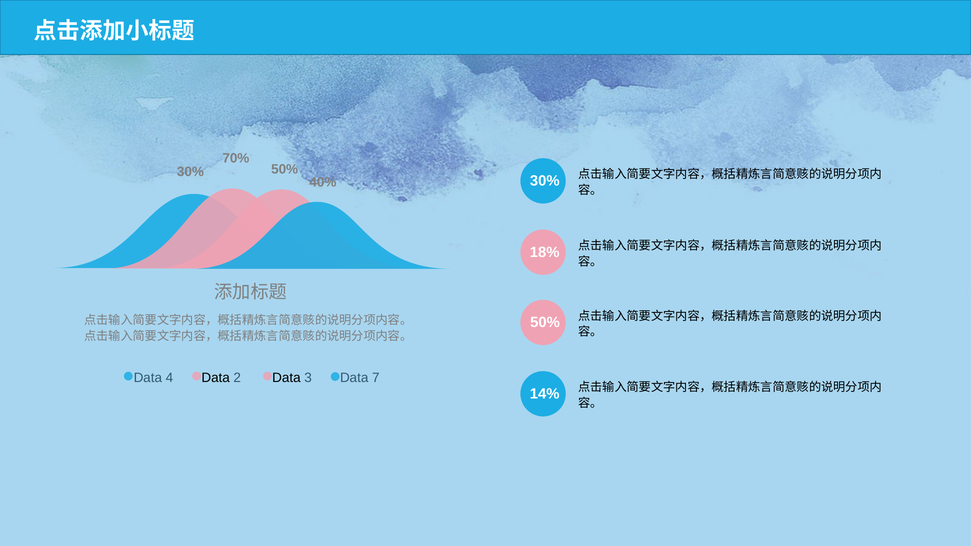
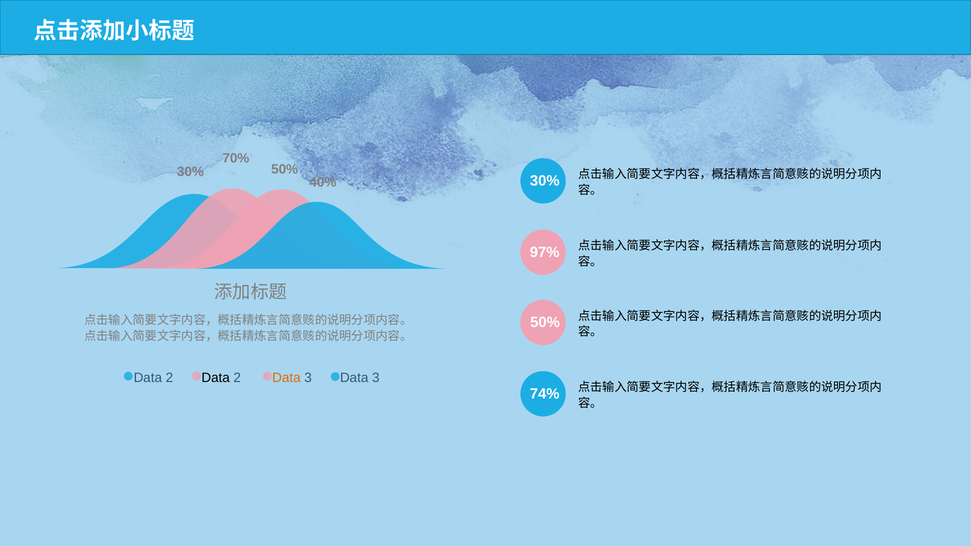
18%: 18% -> 97%
4 at (169, 378): 4 -> 2
Data at (286, 378) colour: black -> orange
3 Data 7: 7 -> 3
14%: 14% -> 74%
